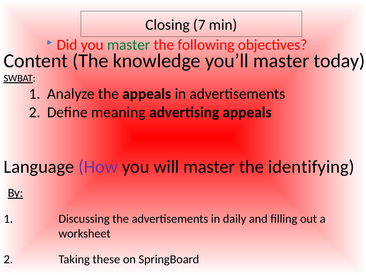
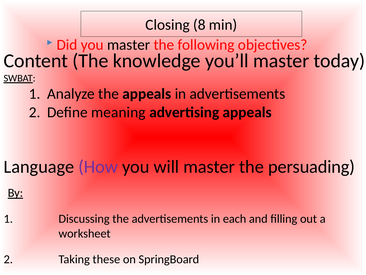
7: 7 -> 8
master at (129, 45) colour: green -> black
identifying: identifying -> persuading
daily: daily -> each
